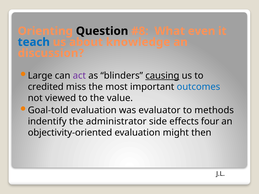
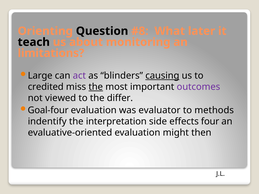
even: even -> later
teach colour: blue -> black
knowledge: knowledge -> monitoring
discussion: discussion -> limitations
the at (96, 87) underline: none -> present
outcomes colour: blue -> purple
value: value -> differ
Goal-told: Goal-told -> Goal-four
administrator: administrator -> interpretation
objectivity-oriented: objectivity-oriented -> evaluative-oriented
